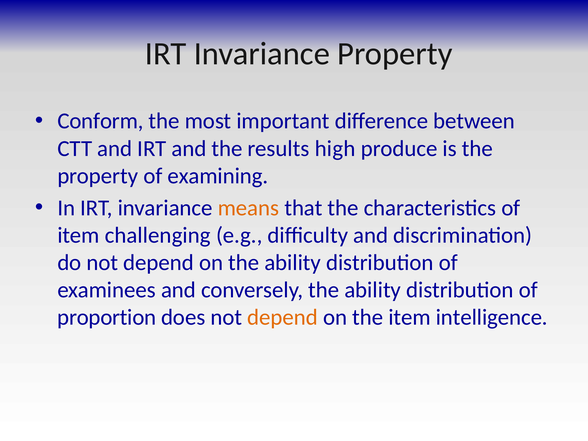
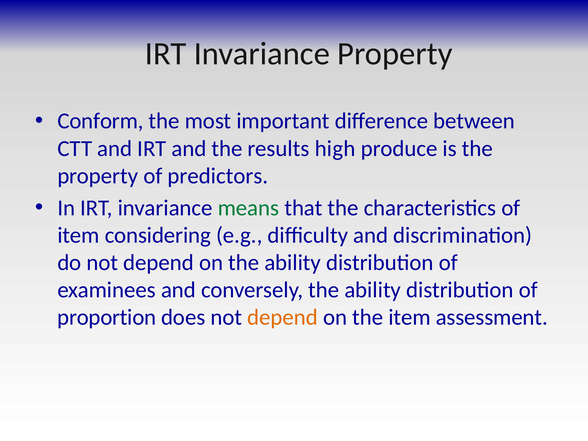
examining: examining -> predictors
means colour: orange -> green
challenging: challenging -> considering
intelligence: intelligence -> assessment
